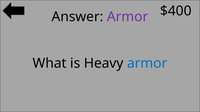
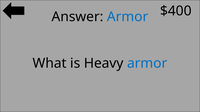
Armor at (128, 17) colour: purple -> blue
